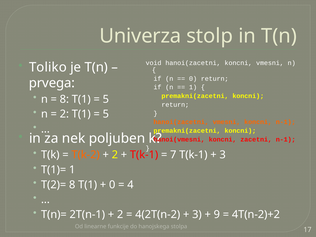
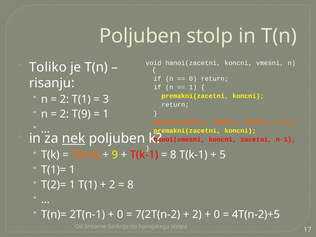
Univerza at (140, 36): Univerza -> Poljuben
prvega: prvega -> risanju
8 at (64, 99): 8 -> 2
5 at (106, 99): 5 -> 3
2 T(1: T(1 -> T(9
5 at (106, 114): 5 -> 1
nek underline: none -> present
T(k-2: T(k-2 -> T(k-6
2 at (115, 155): 2 -> 9
7 at (173, 155): 7 -> 8
3 at (223, 155): 3 -> 5
T(2)= 8: 8 -> 1
0 at (112, 185): 0 -> 2
4 at (130, 185): 4 -> 8
2 at (120, 214): 2 -> 0
4(2T(n-2: 4(2T(n-2 -> 7(2T(n-2
3 at (197, 214): 3 -> 2
9 at (217, 214): 9 -> 0
4T(n-2)+2: 4T(n-2)+2 -> 4T(n-2)+5
